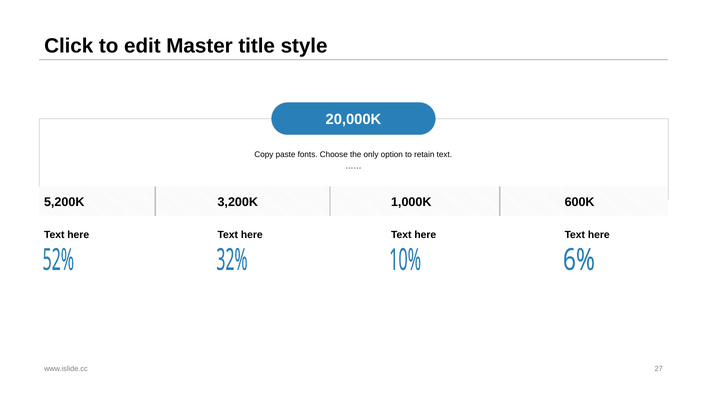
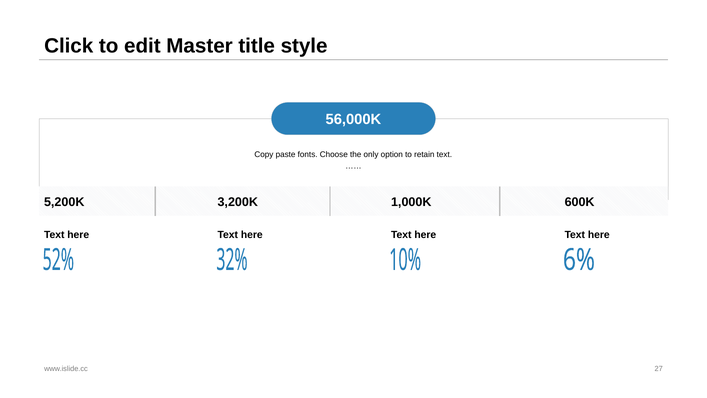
20,000K: 20,000K -> 56,000K
